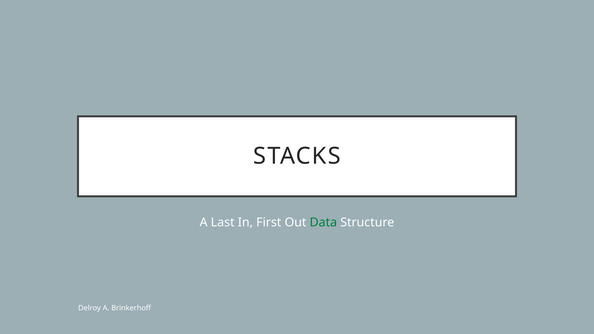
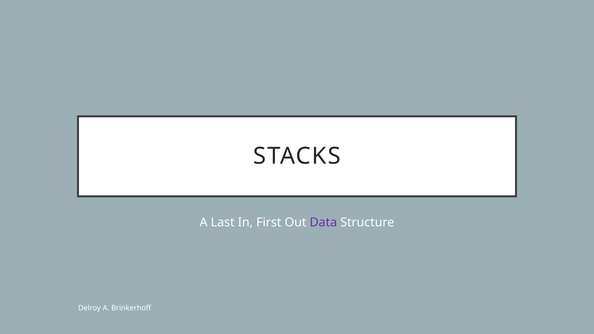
Data colour: green -> purple
